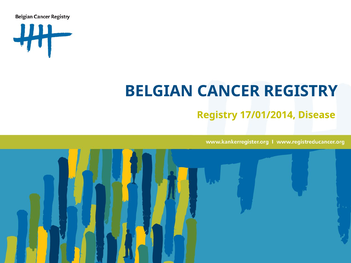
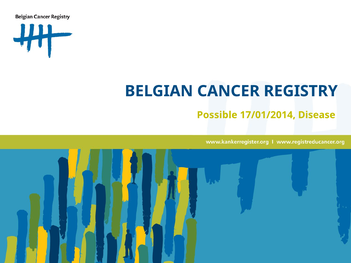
Registry at (217, 115): Registry -> Possible
